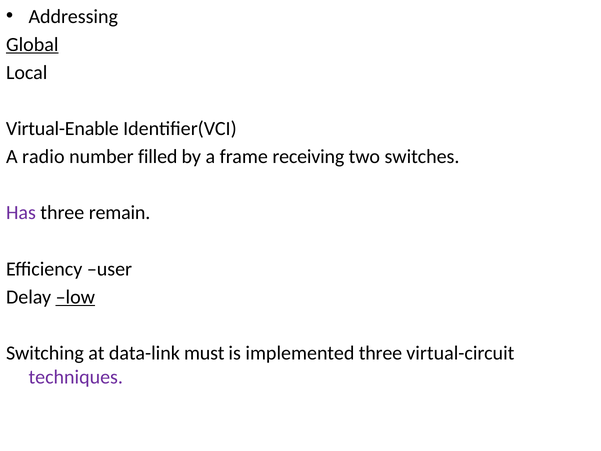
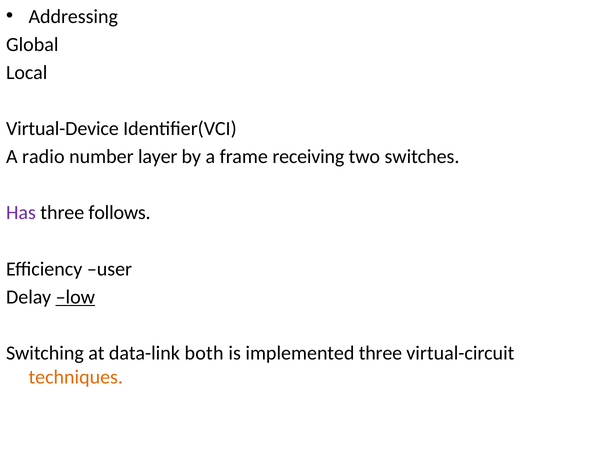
Global underline: present -> none
Virtual-Enable: Virtual-Enable -> Virtual-Device
filled: filled -> layer
remain: remain -> follows
must: must -> both
techniques colour: purple -> orange
